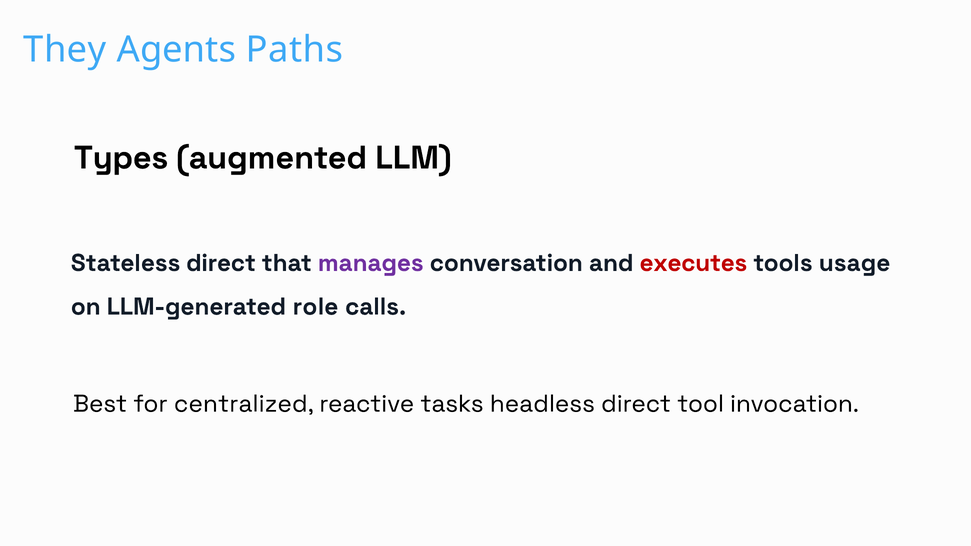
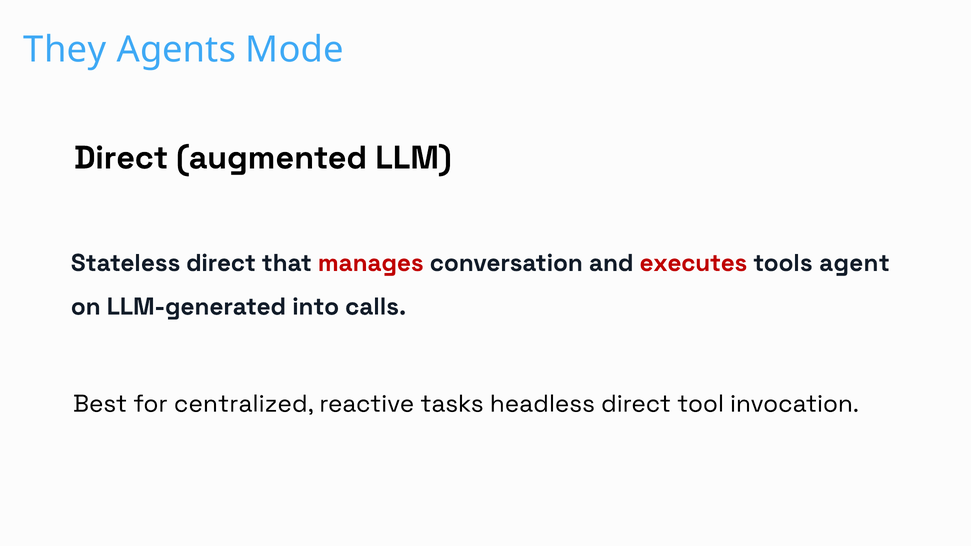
Paths: Paths -> Mode
Types at (121, 158): Types -> Direct
manages colour: purple -> red
usage: usage -> agent
role: role -> into
